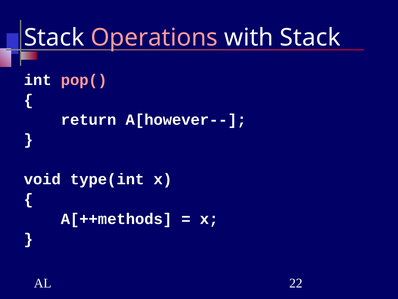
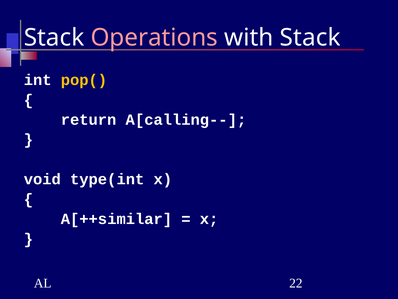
pop( colour: pink -> yellow
A[however--: A[however-- -> A[calling--
A[++methods: A[++methods -> A[++similar
